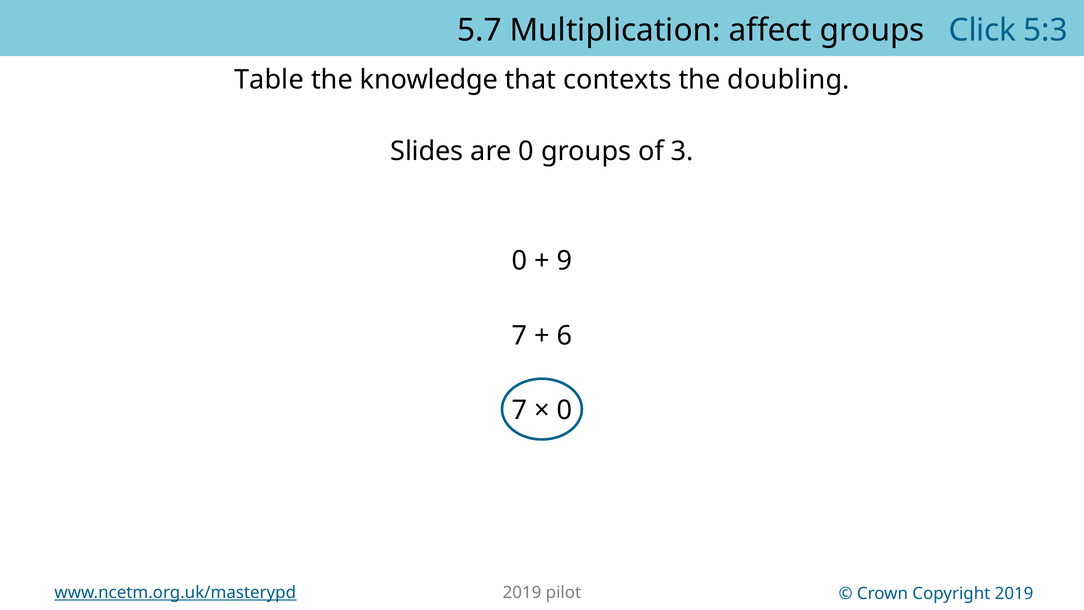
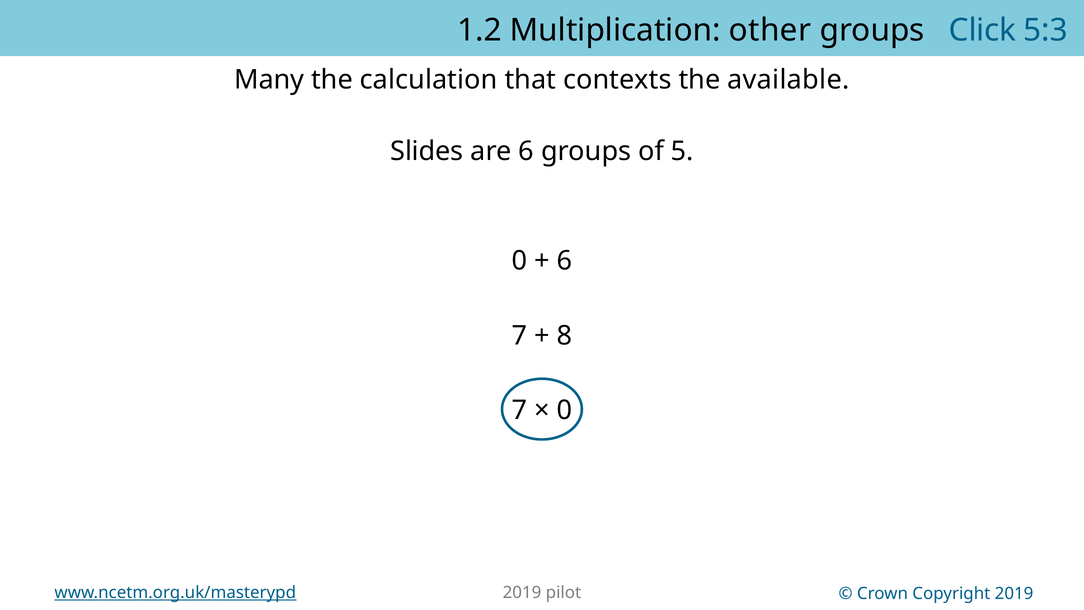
5.7: 5.7 -> 1.2
affect: affect -> other
Table: Table -> Many
knowledge: knowledge -> calculation
doubling: doubling -> available
are 0: 0 -> 6
3: 3 -> 5
9 at (564, 261): 9 -> 6
6: 6 -> 8
